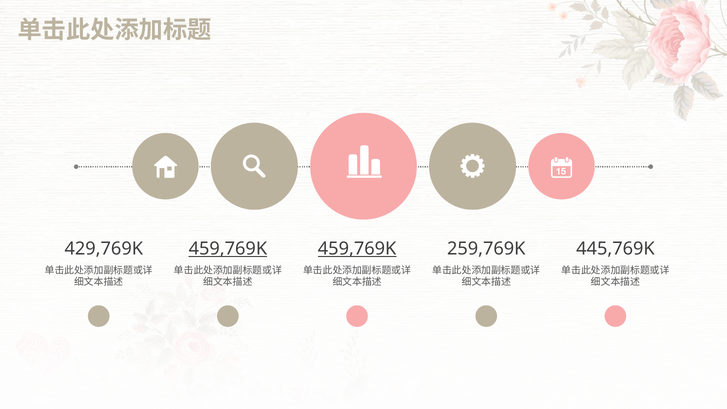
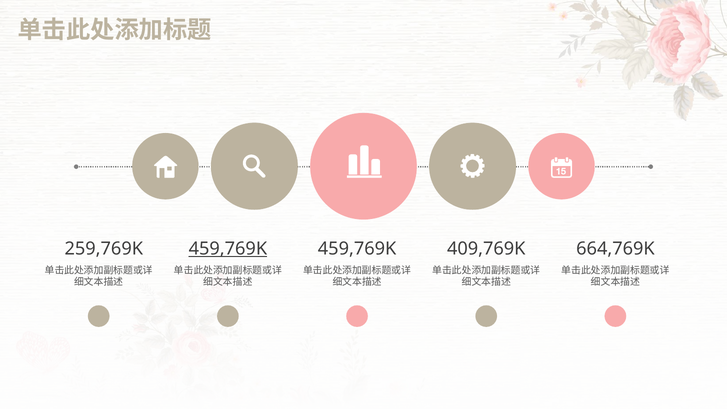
429,769K: 429,769K -> 259,769K
459,769K at (357, 248) underline: present -> none
259,769K: 259,769K -> 409,769K
445,769K: 445,769K -> 664,769K
